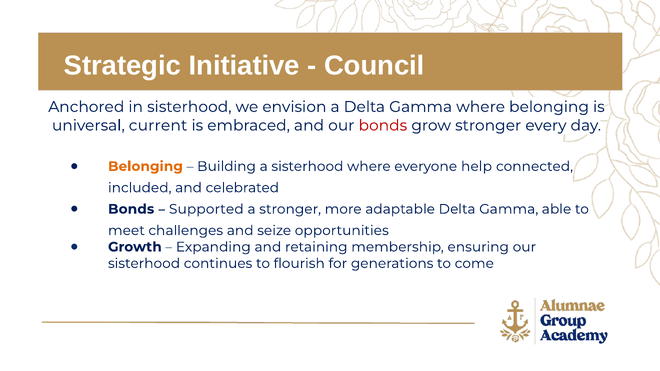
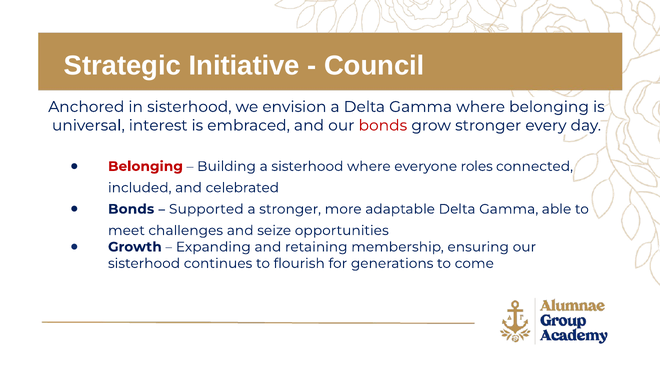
current: current -> interest
Belonging at (145, 166) colour: orange -> red
help: help -> roles
